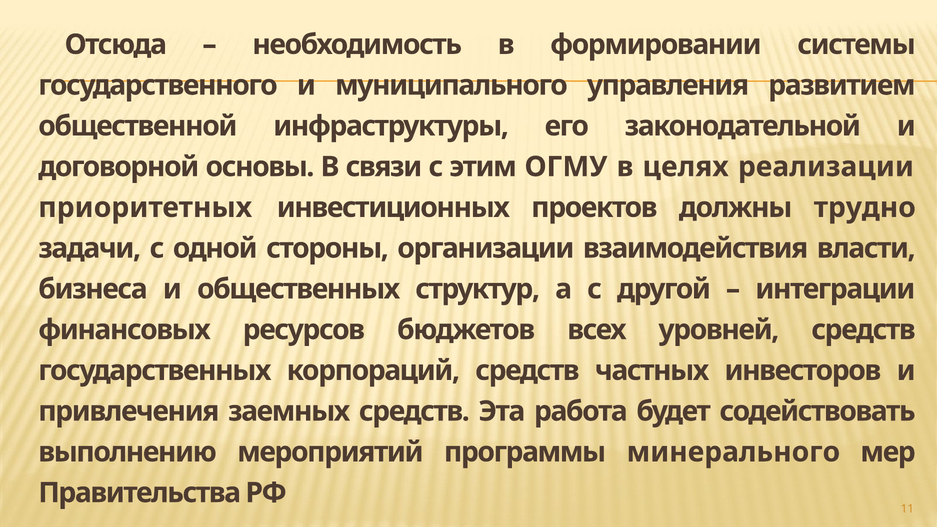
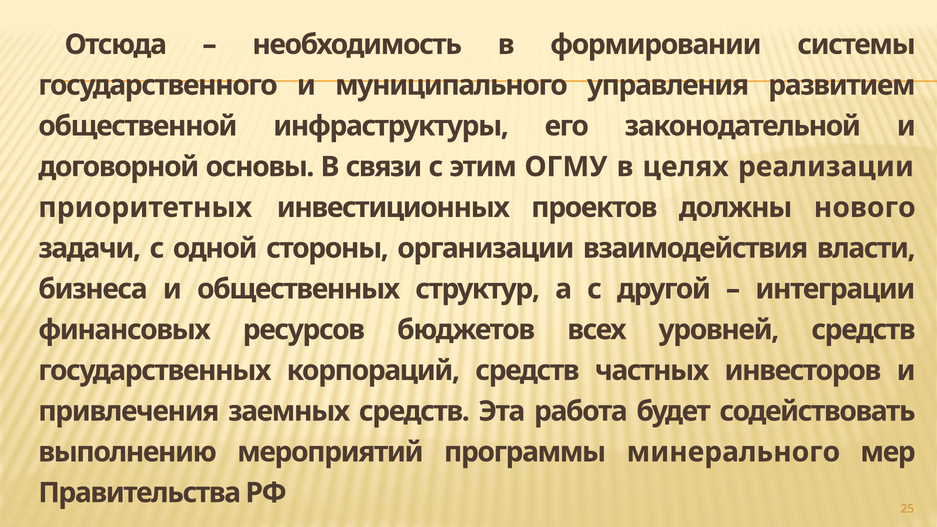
трудно: трудно -> нового
11: 11 -> 25
